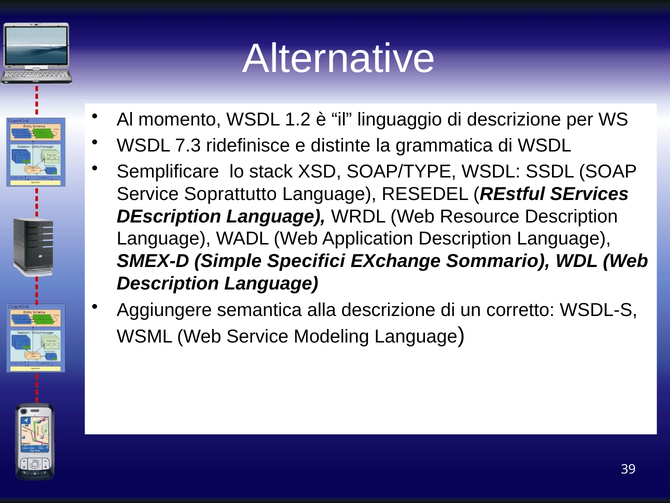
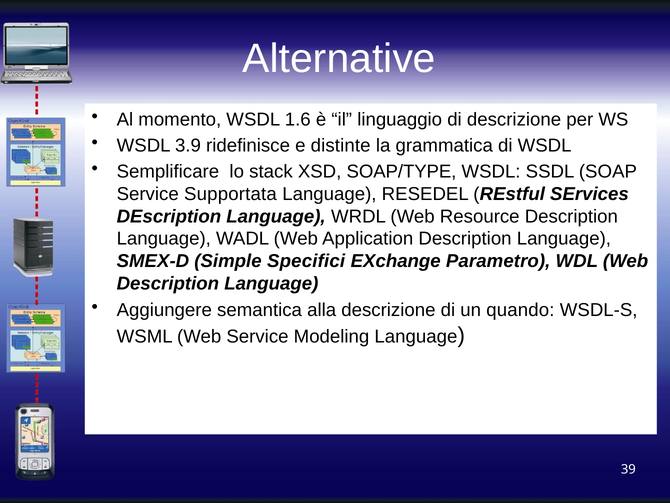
1.2: 1.2 -> 1.6
7.3: 7.3 -> 3.9
Soprattutto: Soprattutto -> Supportata
Sommario: Sommario -> Parametro
corretto: corretto -> quando
